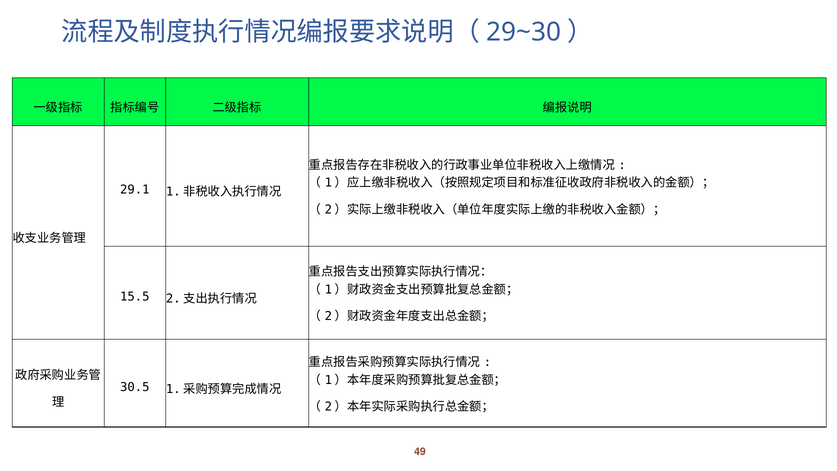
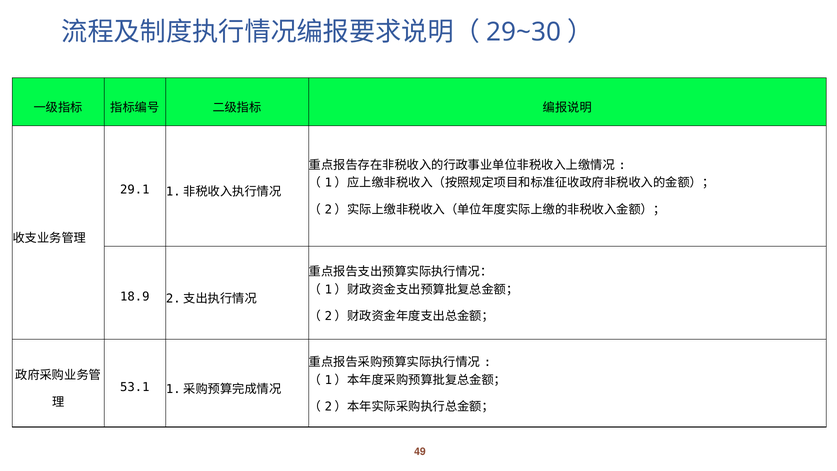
15.5: 15.5 -> 18.9
30.5: 30.5 -> 53.1
